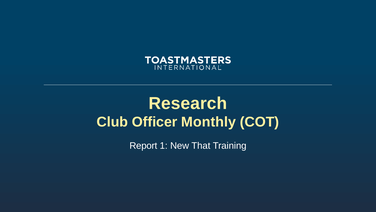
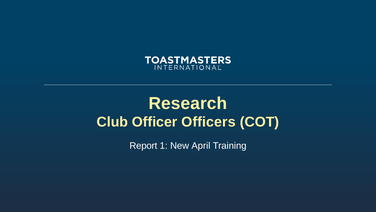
Monthly: Monthly -> Officers
That: That -> April
